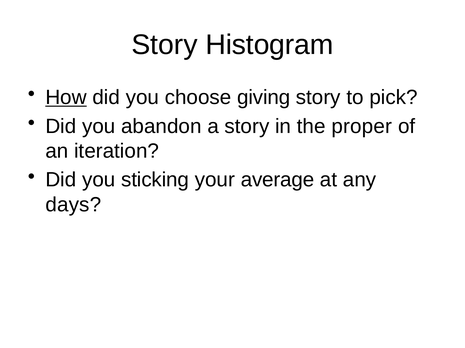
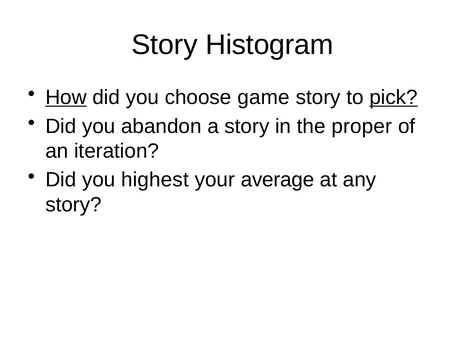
giving: giving -> game
pick underline: none -> present
sticking: sticking -> highest
days at (73, 205): days -> story
